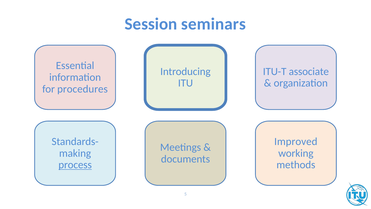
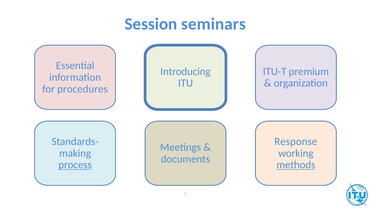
associate: associate -> premium
Improved: Improved -> Response
methods underline: none -> present
